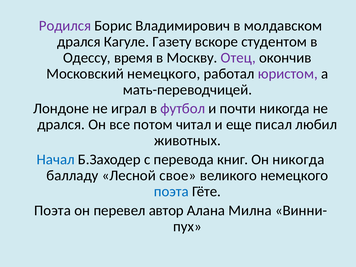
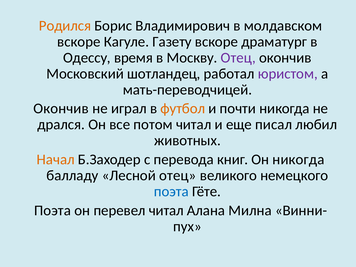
Родился colour: purple -> orange
дрался at (79, 42): дрался -> вскоре
студентом: студентом -> драматург
Московский немецкого: немецкого -> шотландец
Лондоне at (61, 109): Лондоне -> Окончив
футбол colour: purple -> orange
Начал colour: blue -> orange
Лесной свое: свое -> отец
перевел автор: автор -> читал
